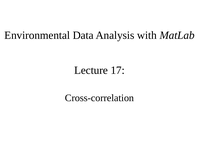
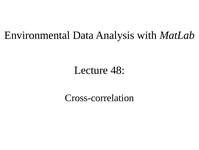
17: 17 -> 48
